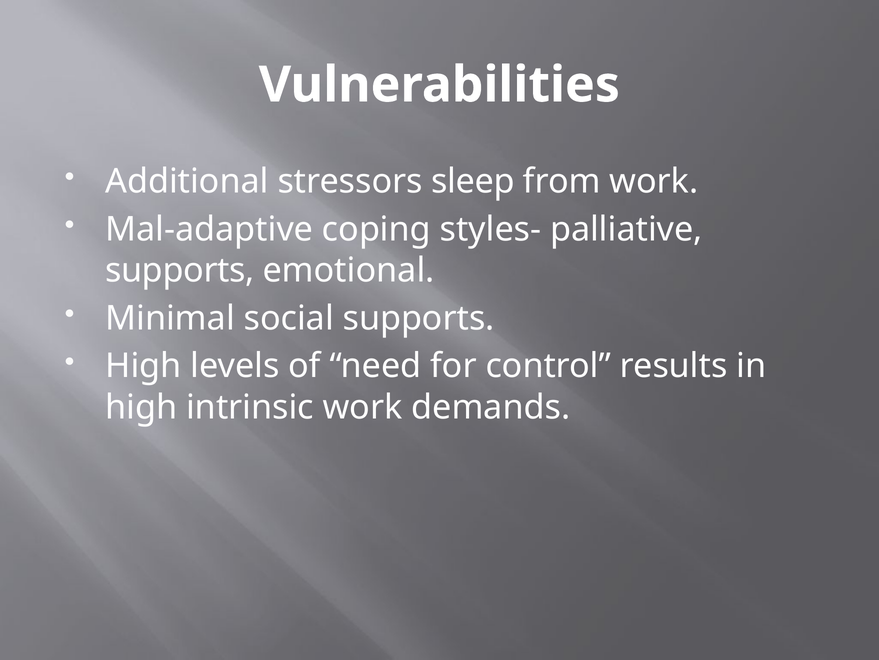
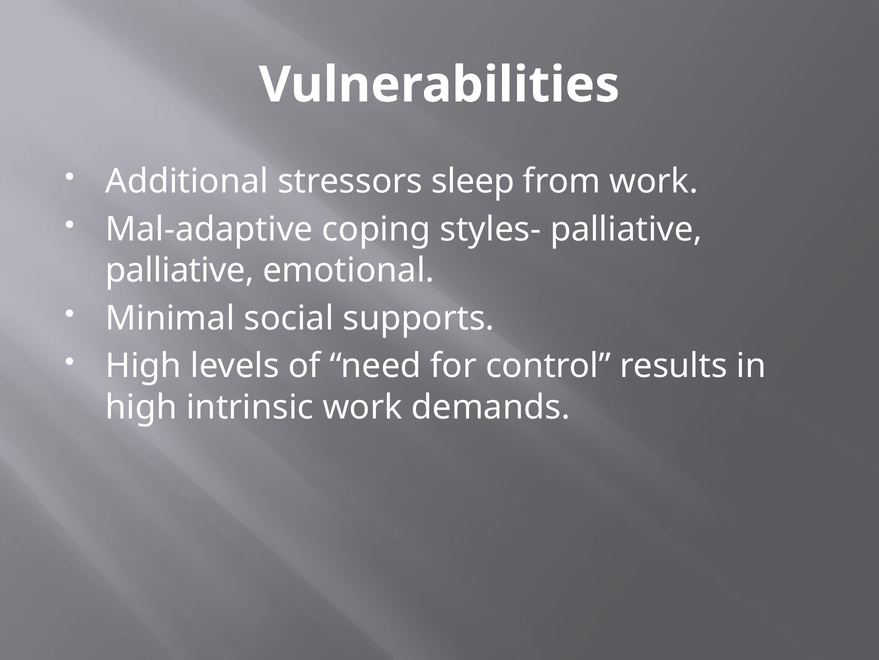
supports at (180, 270): supports -> palliative
